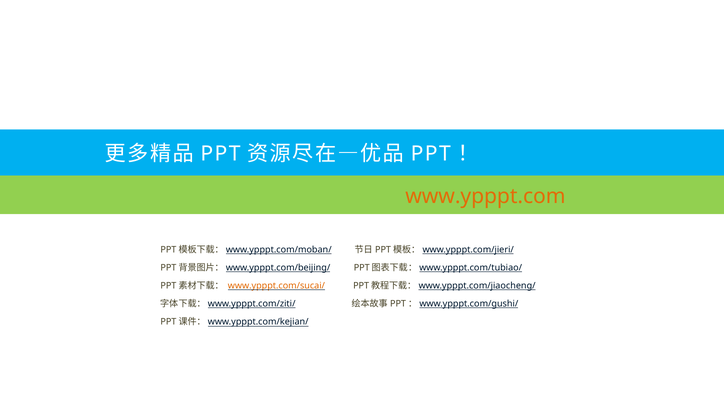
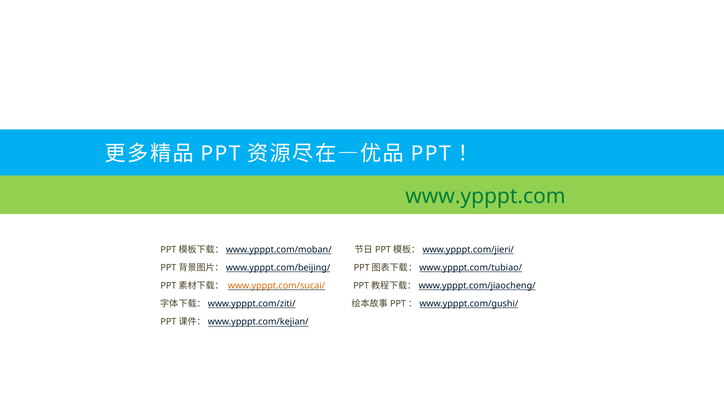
www.ypppt.com colour: orange -> green
